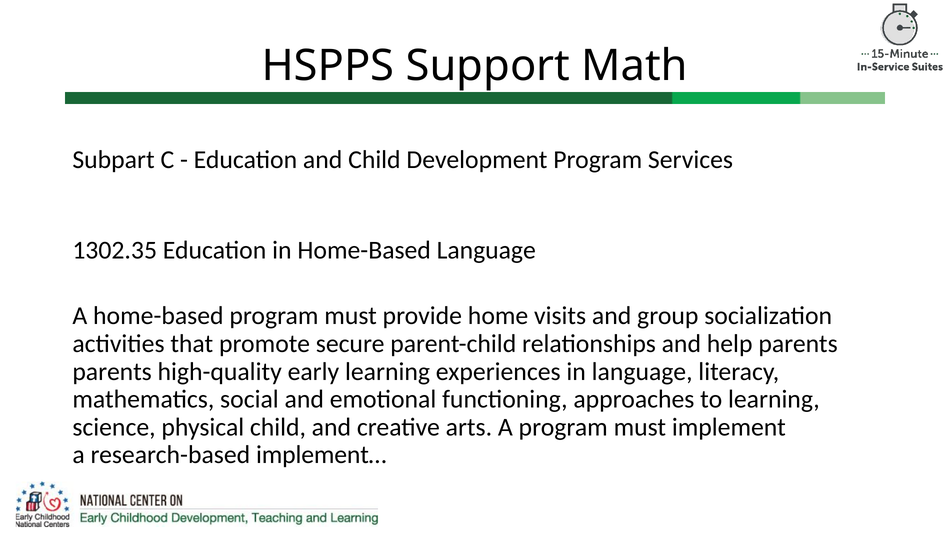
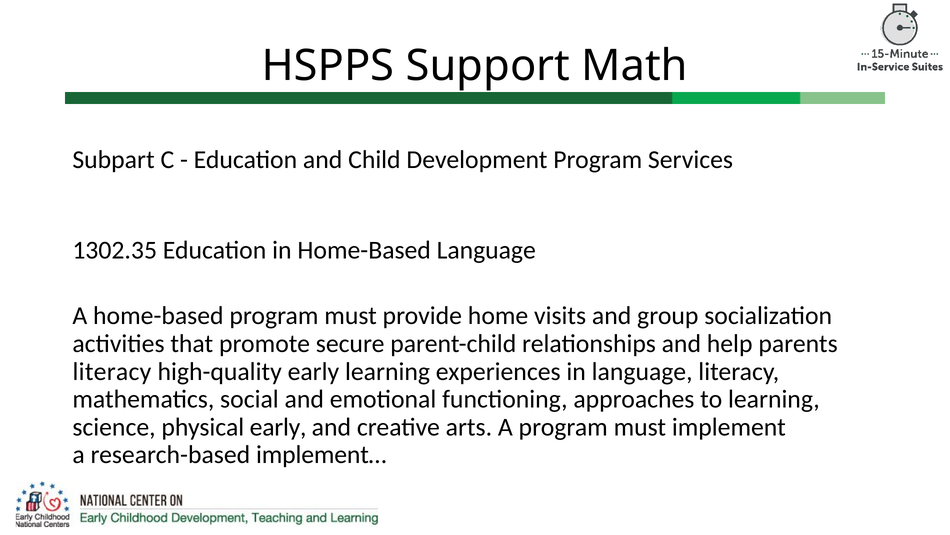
parents at (112, 371): parents -> literacy
physical child: child -> early
